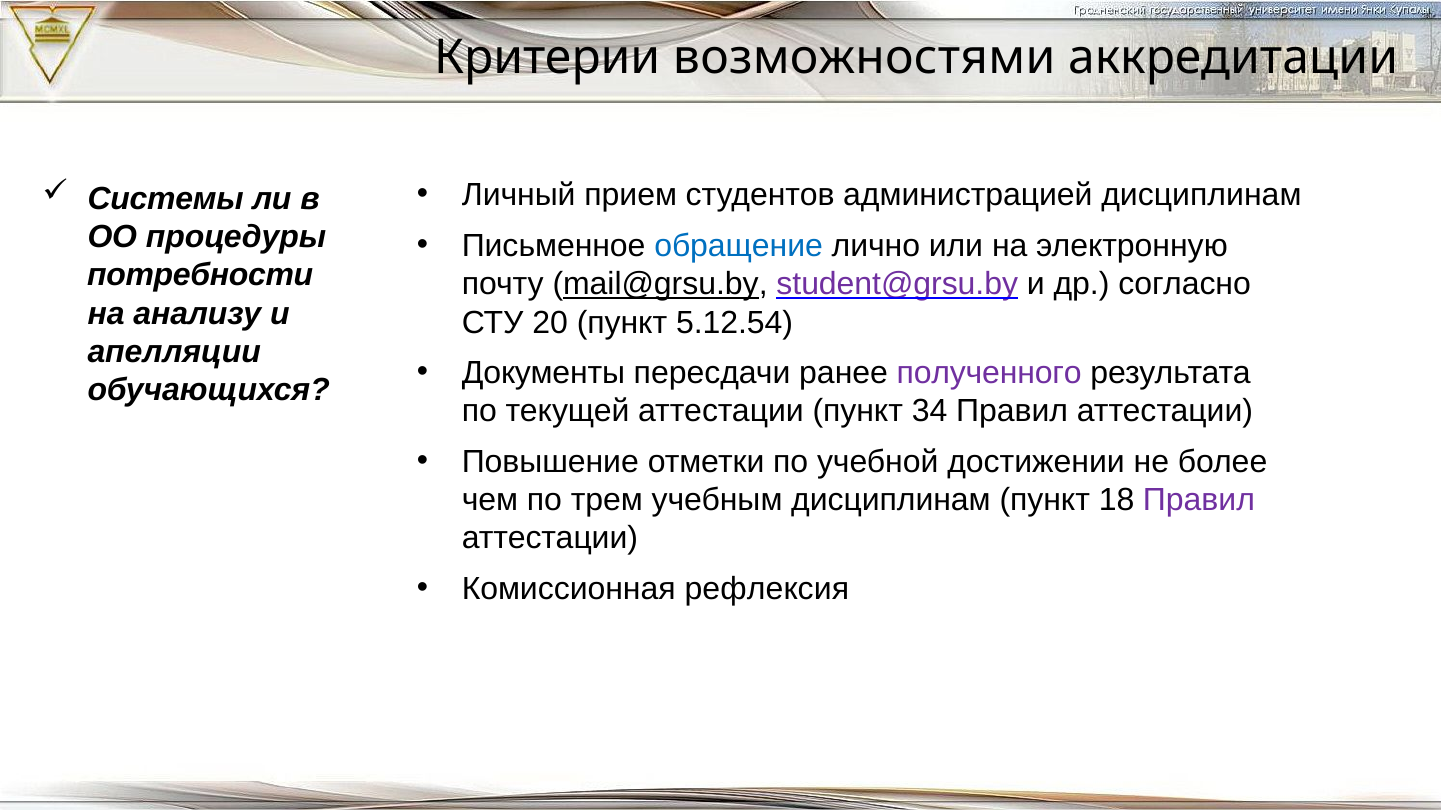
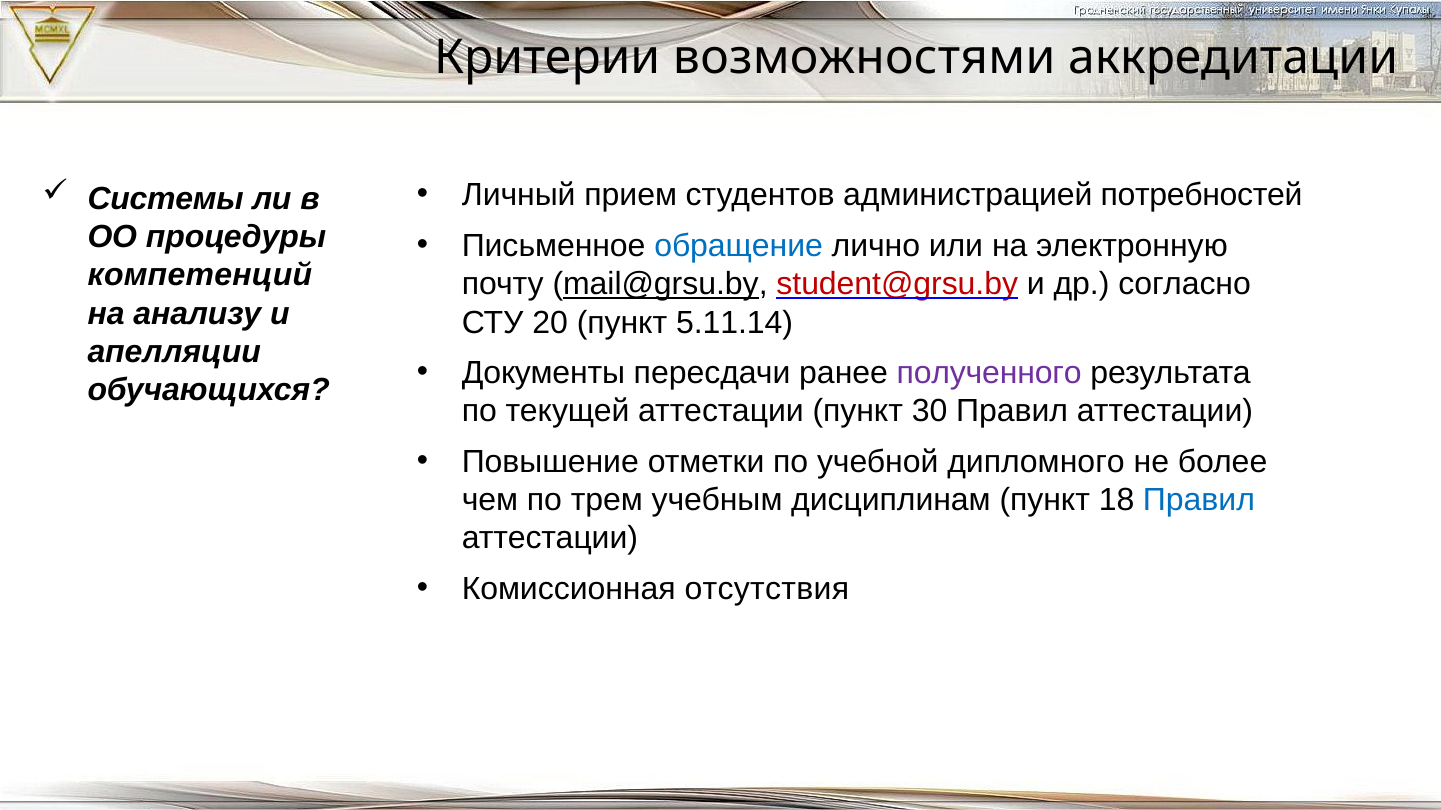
администрацией дисциплинам: дисциплинам -> потребностей
потребности: потребности -> компетенций
student@grsu.by colour: purple -> red
5.12.54: 5.12.54 -> 5.11.14
34: 34 -> 30
достижении: достижении -> дипломного
Правил at (1199, 500) colour: purple -> blue
рефлексия: рефлексия -> отсутствия
